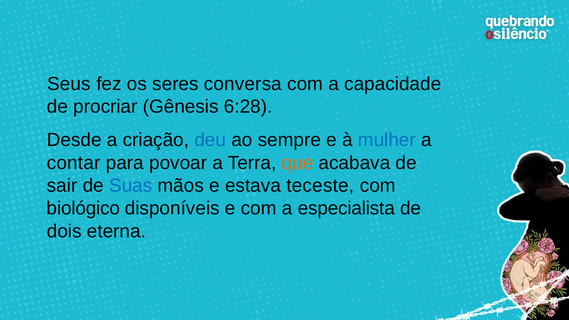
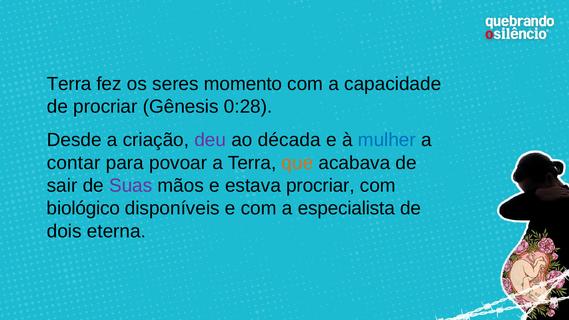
Seus at (69, 84): Seus -> Terra
conversa: conversa -> momento
6:28: 6:28 -> 0:28
deu colour: blue -> purple
sempre: sempre -> década
Suas colour: blue -> purple
estava teceste: teceste -> procriar
